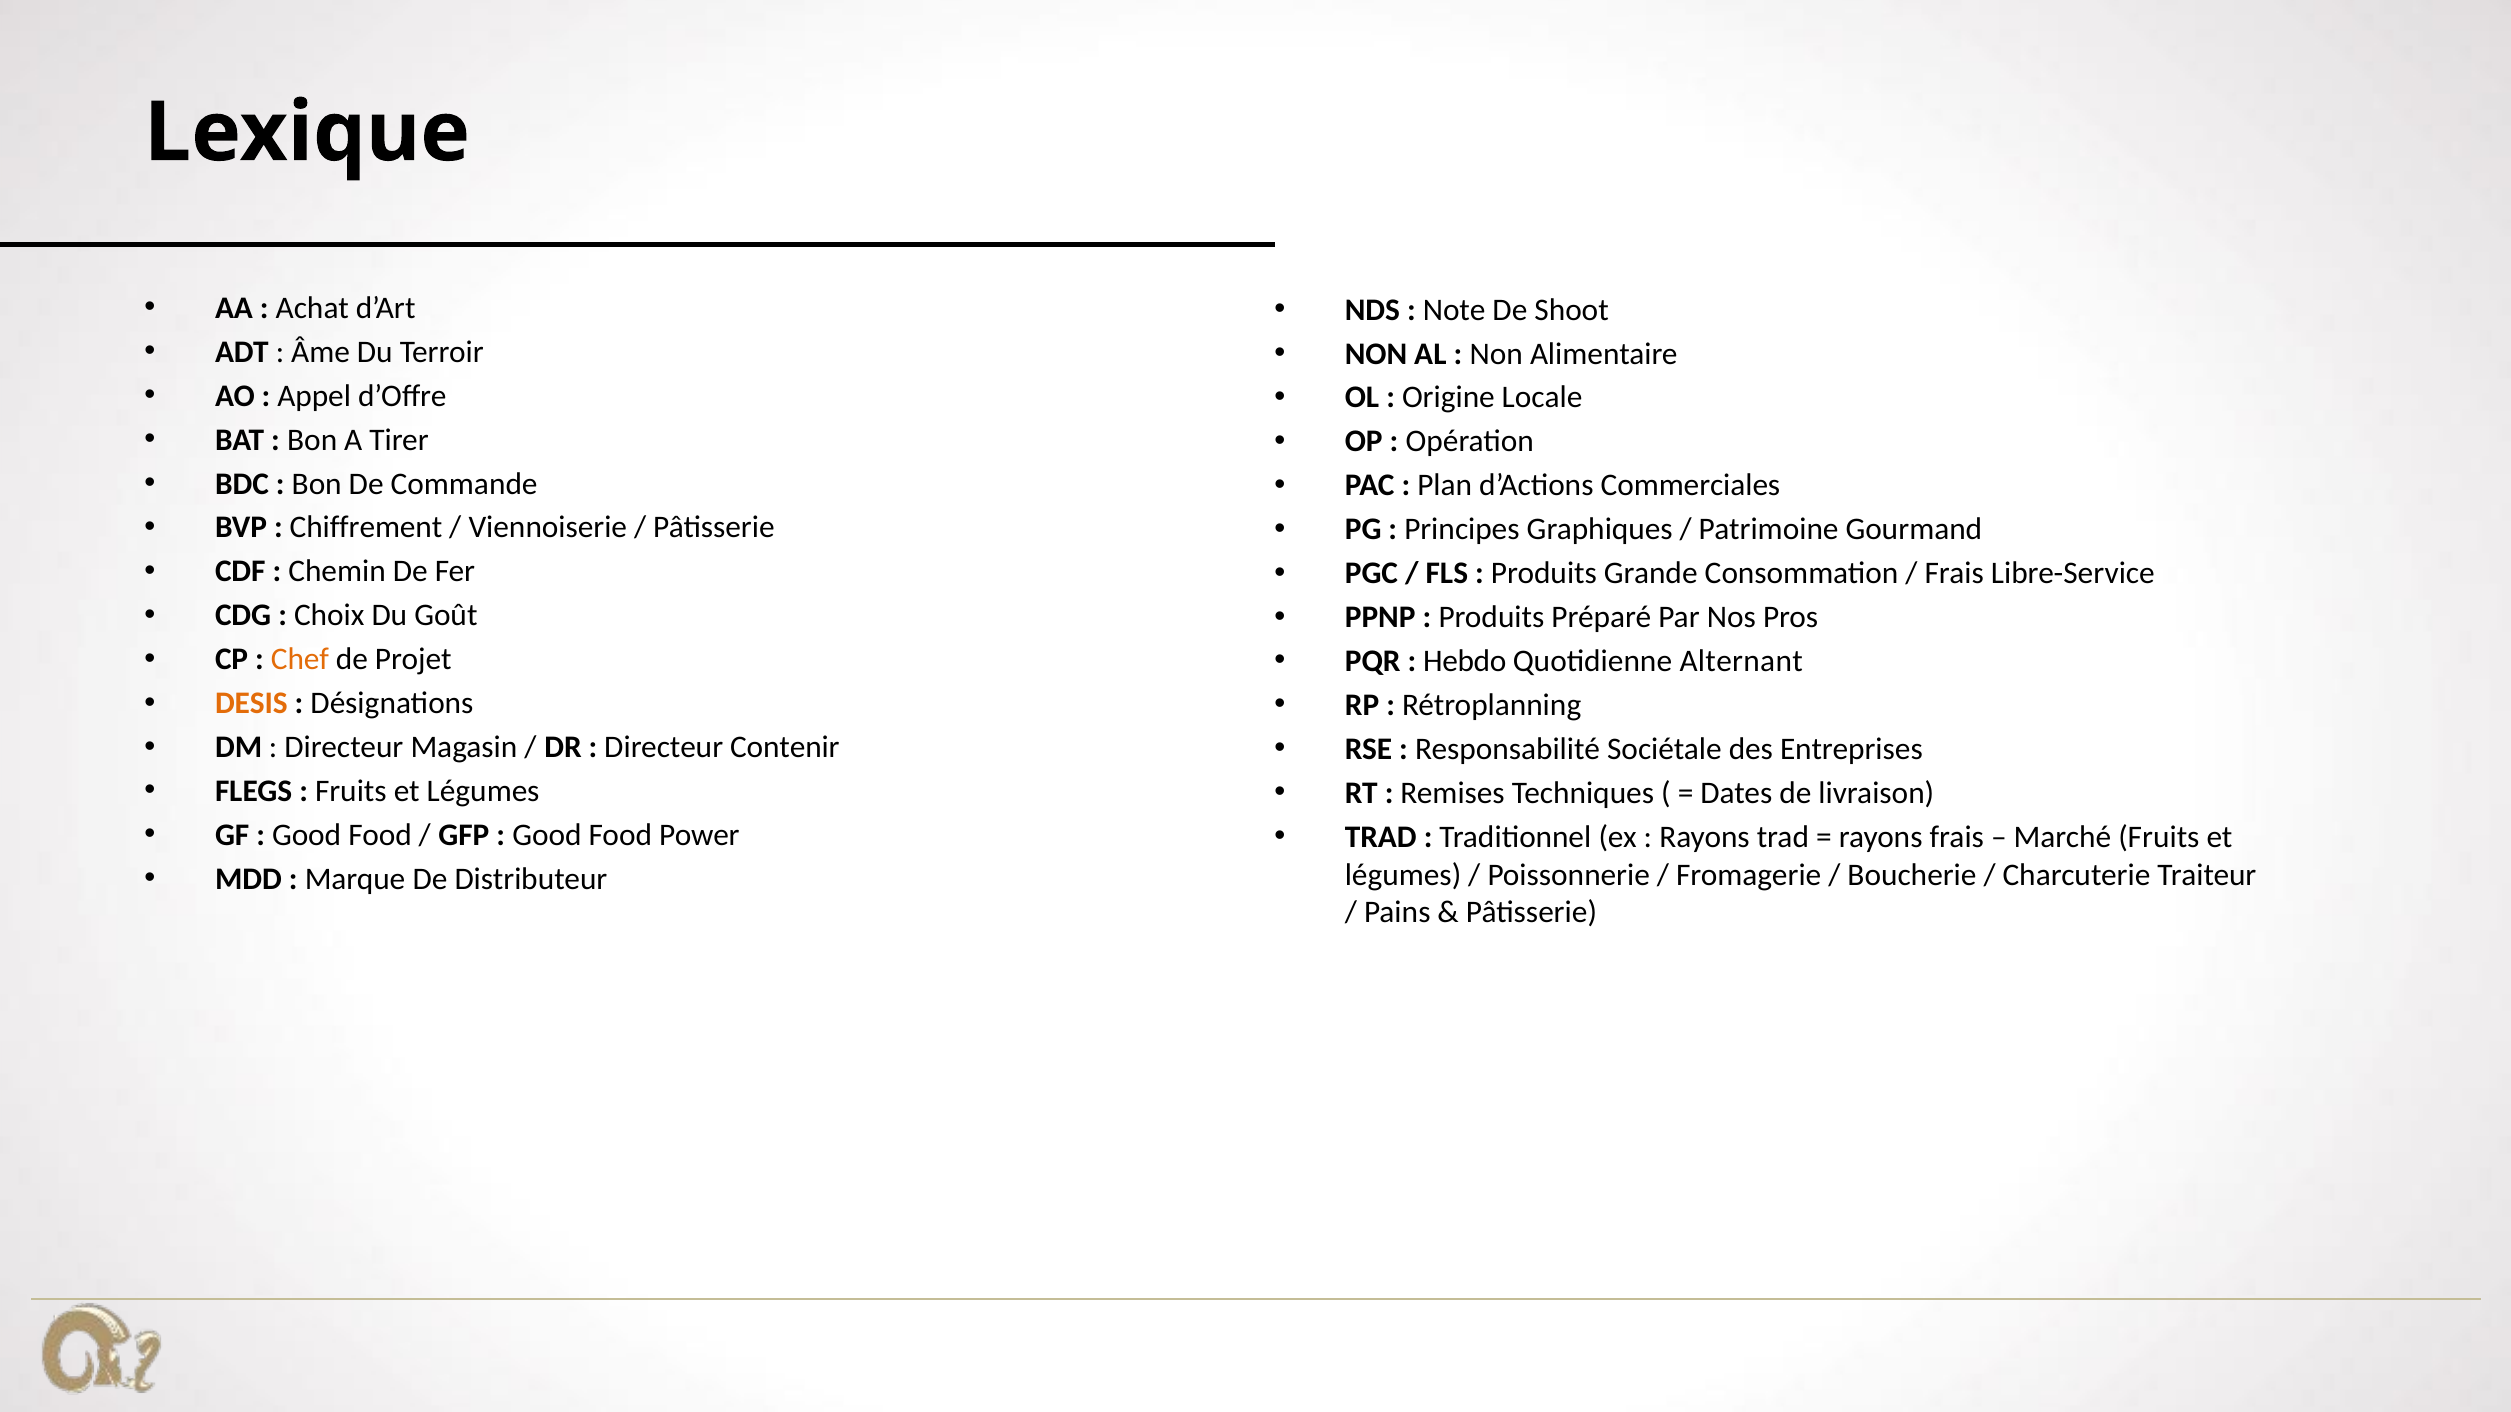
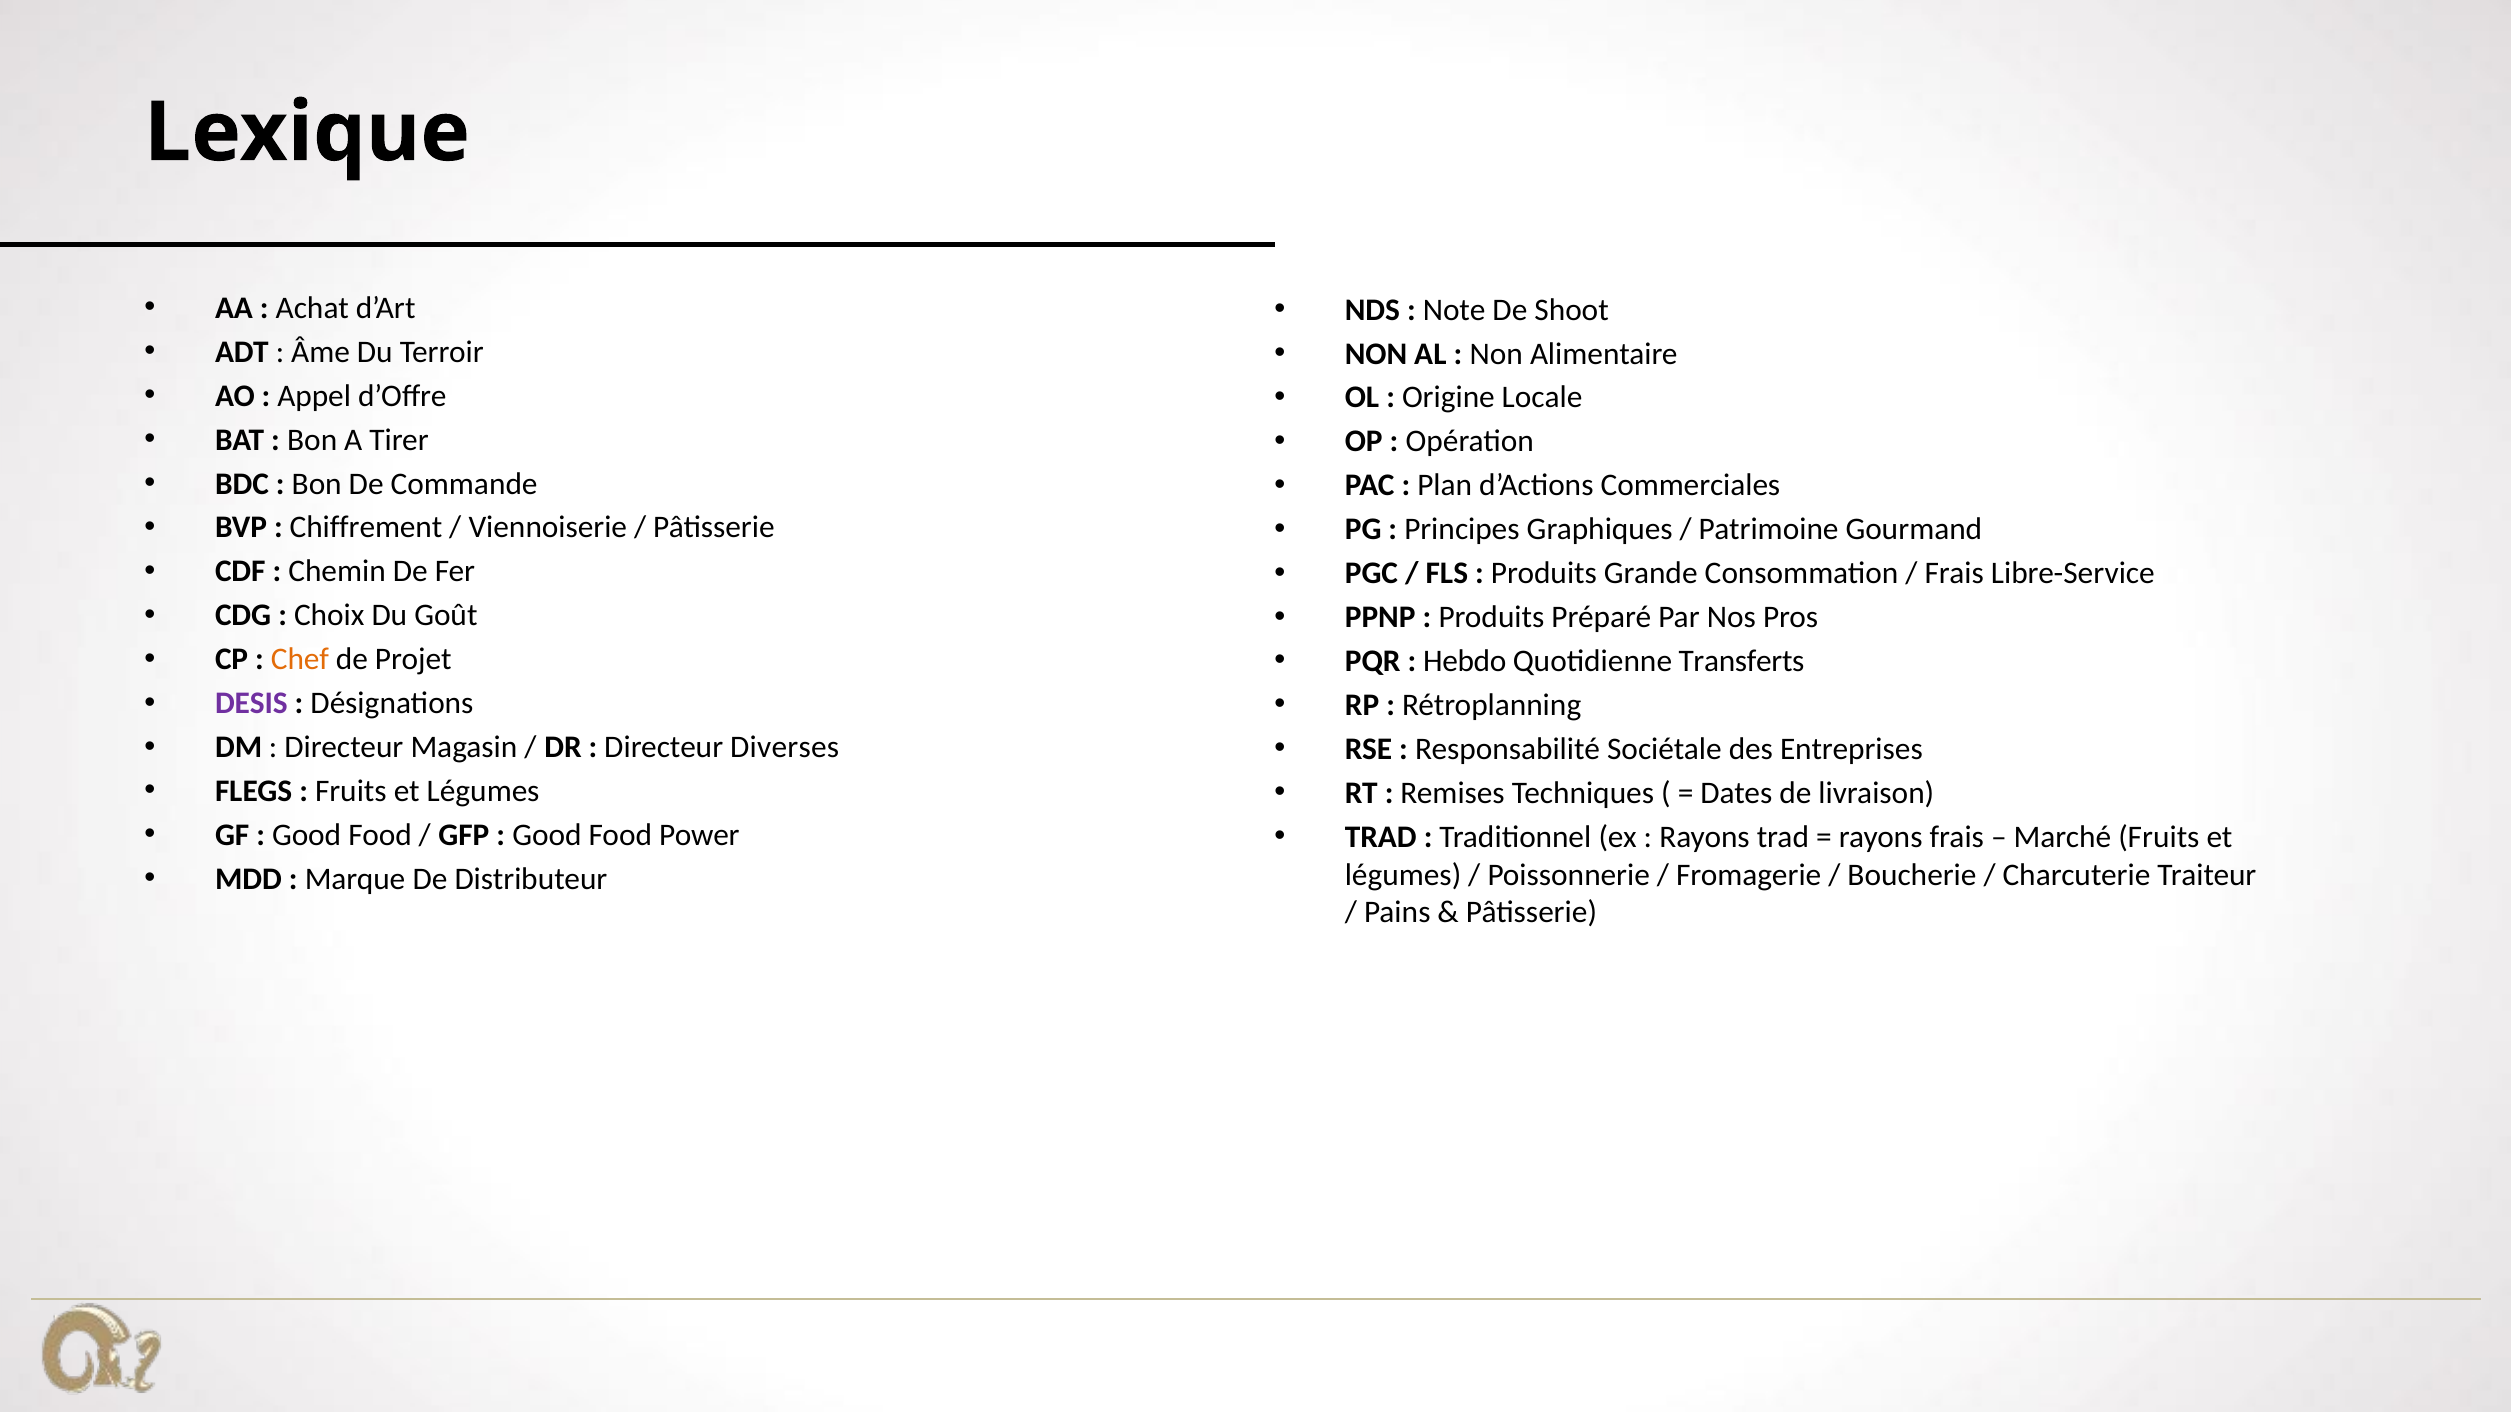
Alternant: Alternant -> Transferts
DESIS colour: orange -> purple
Contenir: Contenir -> Diverses
